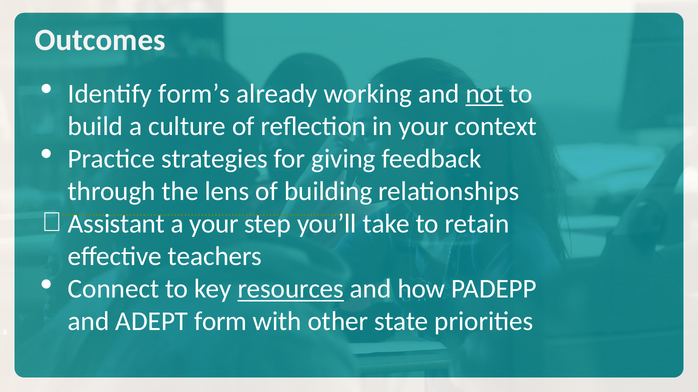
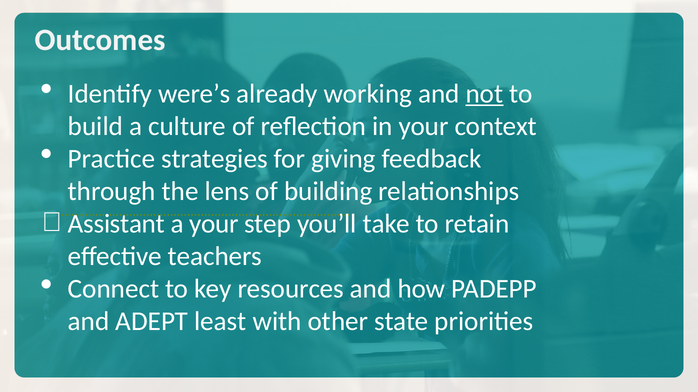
form’s: form’s -> were’s
resources underline: present -> none
form: form -> least
